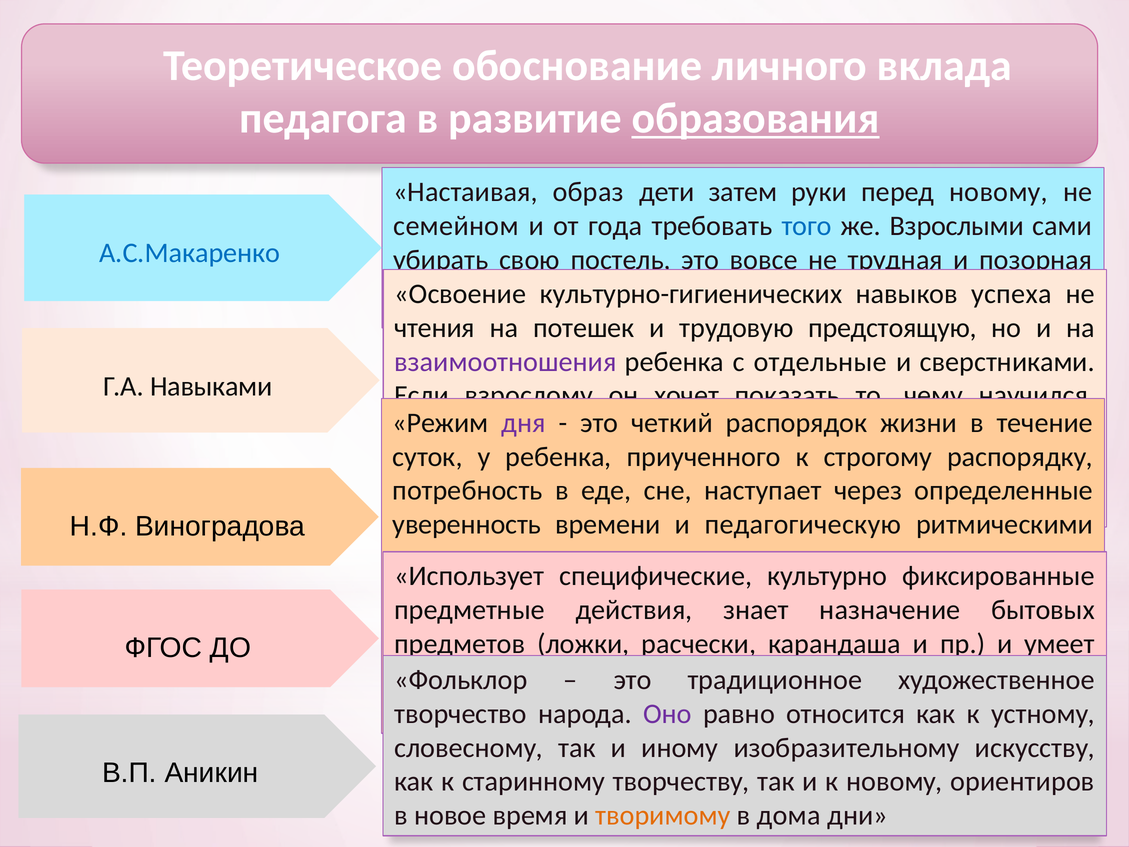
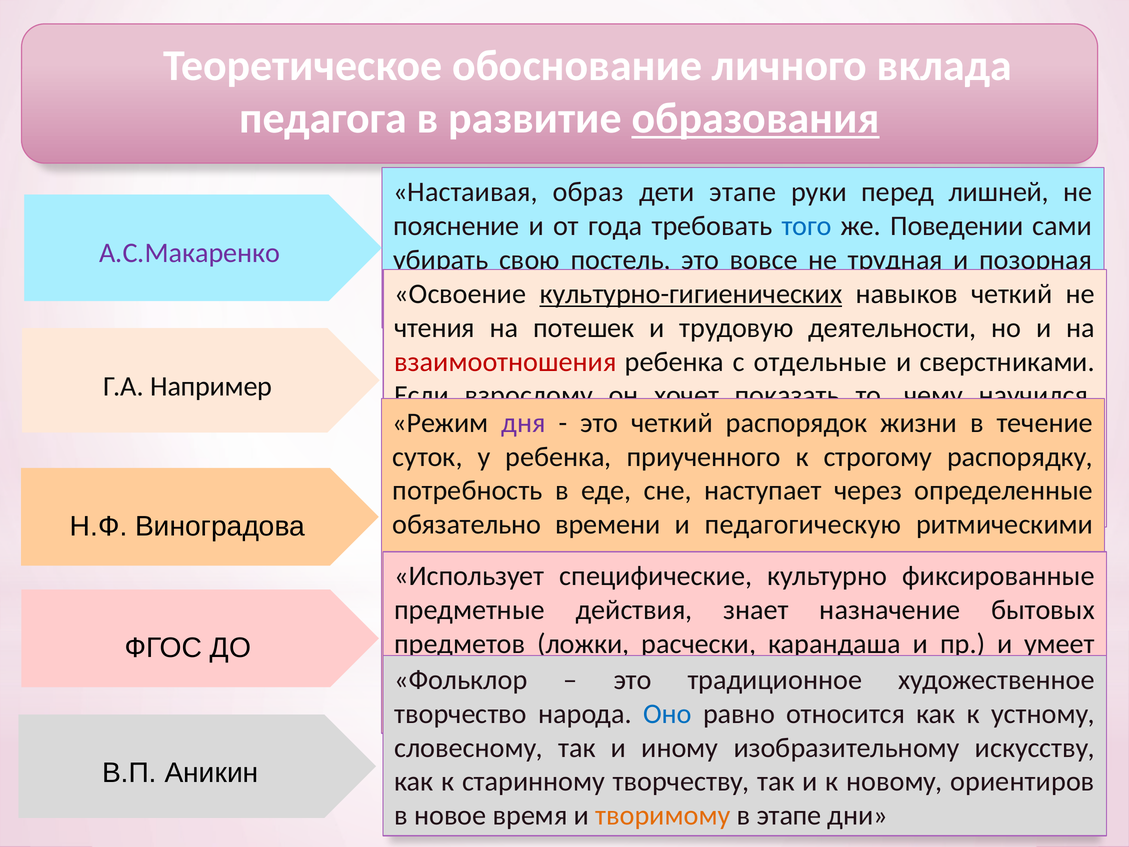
дети затем: затем -> этапе
перед новому: новому -> лишней
семейном: семейном -> пояснение
же Взрослыми: Взрослыми -> Поведении
А.С.Макаренко colour: blue -> purple
культурно-гигиенических underline: none -> present
навыков успеха: успеха -> четкий
трудовую предстоящую: предстоящую -> деятельности
взаимоотношения colour: purple -> red
Г.А Навыками: Навыками -> Например
уверенность: уверенность -> обязательно
Оно colour: purple -> blue
в дома: дома -> этапе
